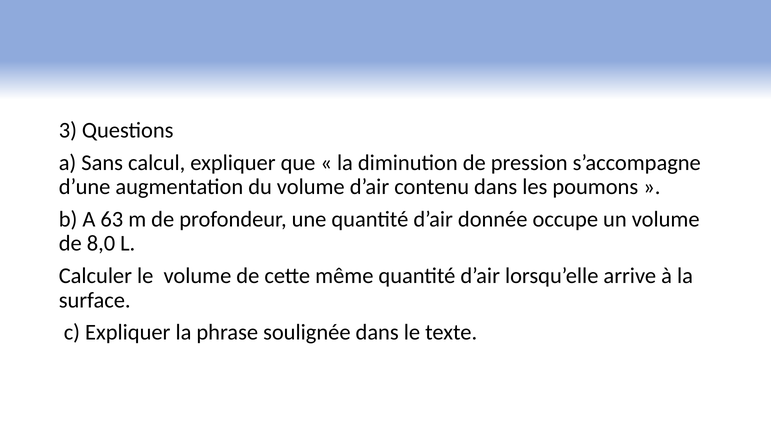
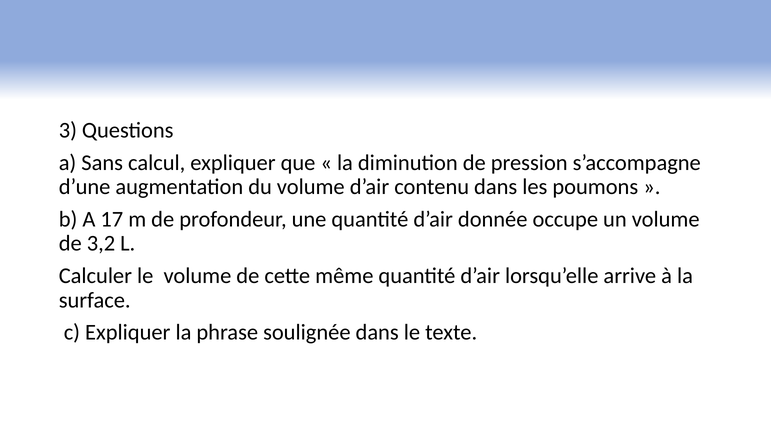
63: 63 -> 17
8,0: 8,0 -> 3,2
